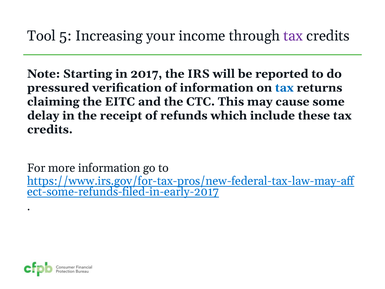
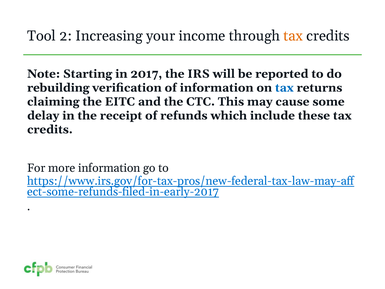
5: 5 -> 2
tax at (293, 36) colour: purple -> orange
pressured: pressured -> rebuilding
